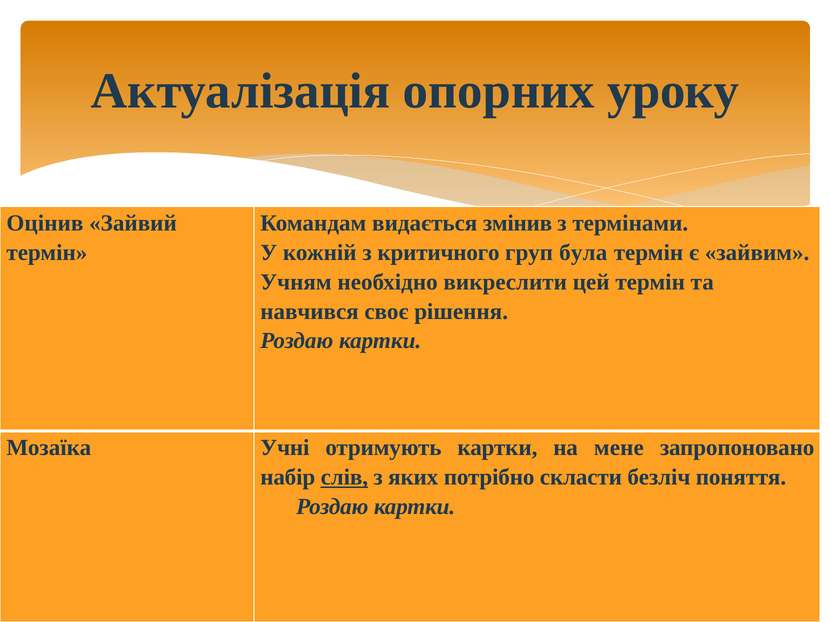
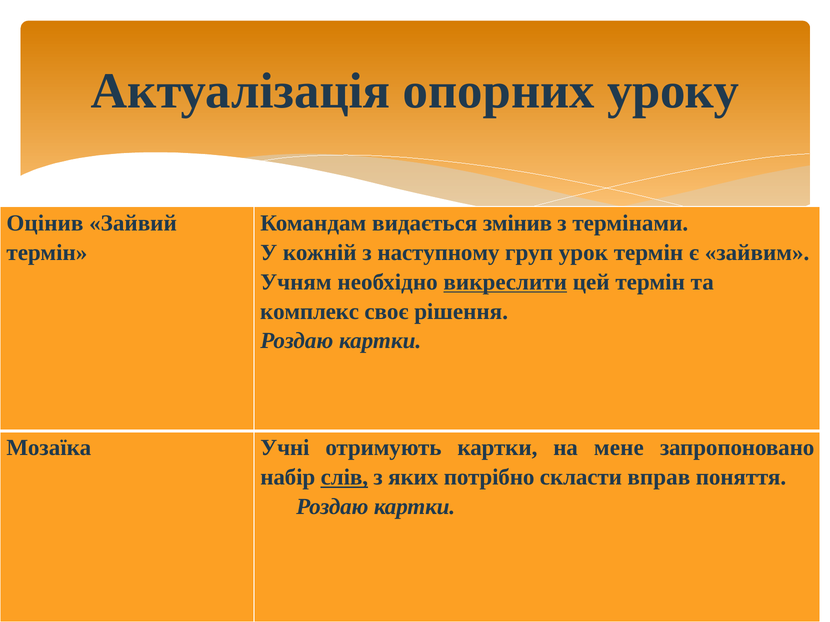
критичного: критичного -> наступному
була: була -> урок
викреслити underline: none -> present
навчився: навчився -> комплекс
безліч: безліч -> вправ
